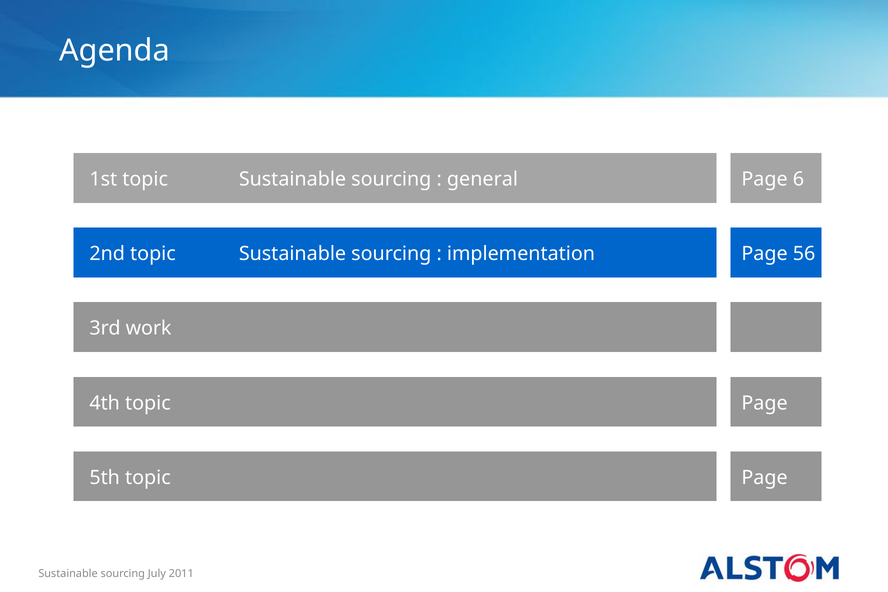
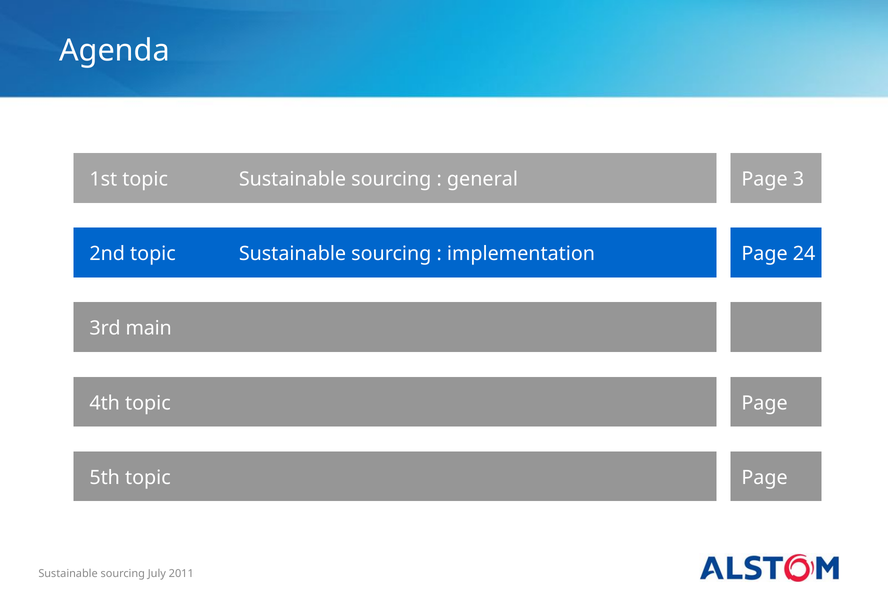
6: 6 -> 3
56: 56 -> 24
work: work -> main
